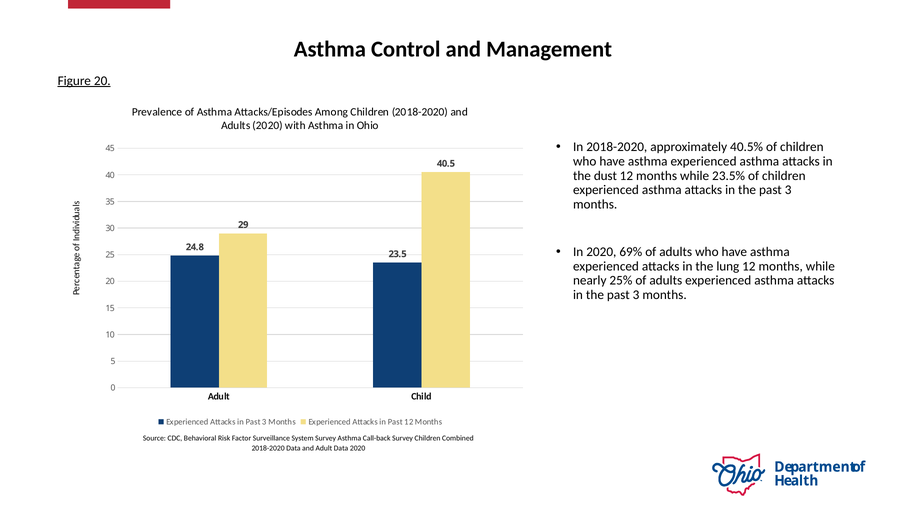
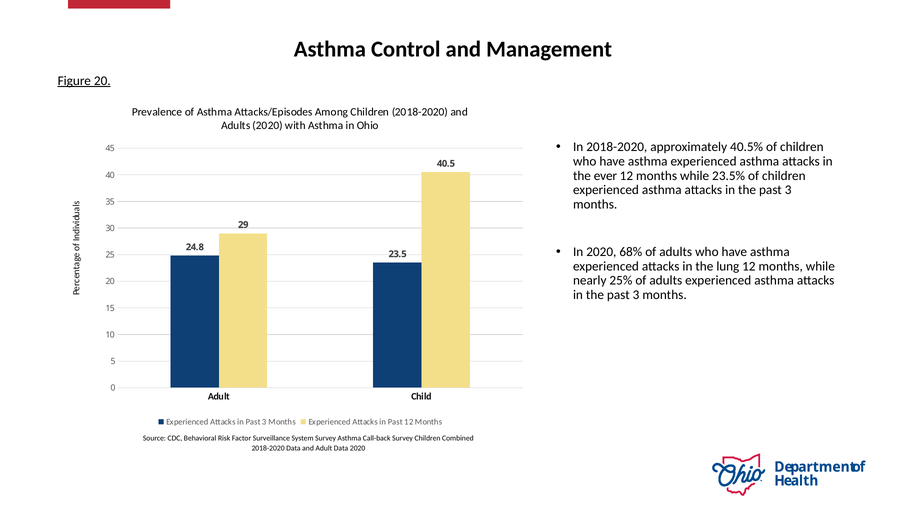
dust: dust -> ever
69%: 69% -> 68%
